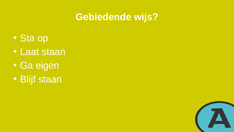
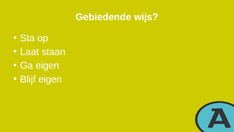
Blijf staan: staan -> eigen
